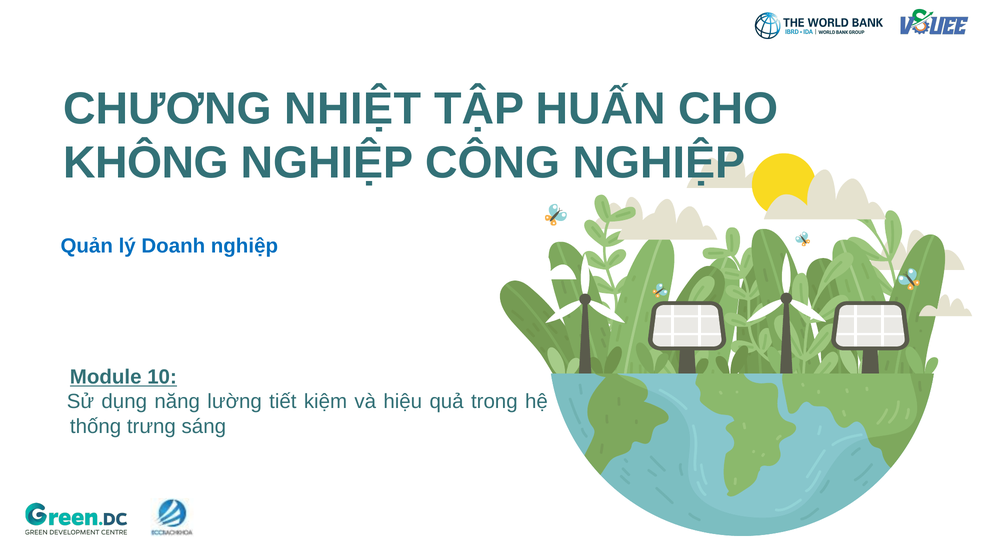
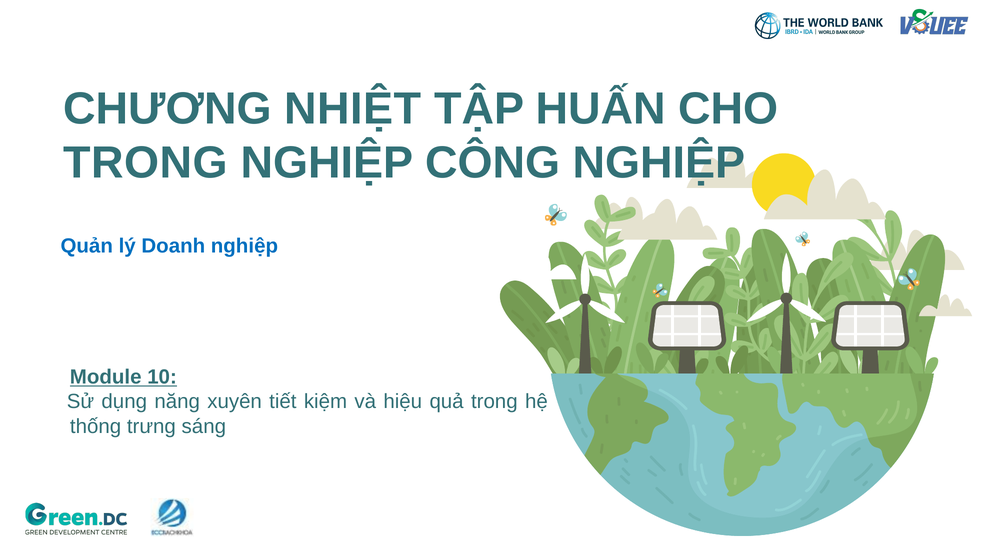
KHÔNG at (146, 163): KHÔNG -> TRONG
lường: lường -> xuyên
